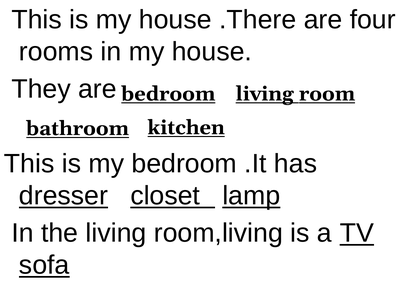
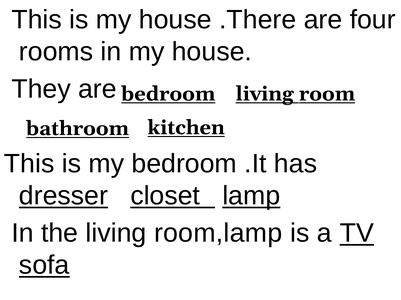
room,living: room,living -> room,lamp
